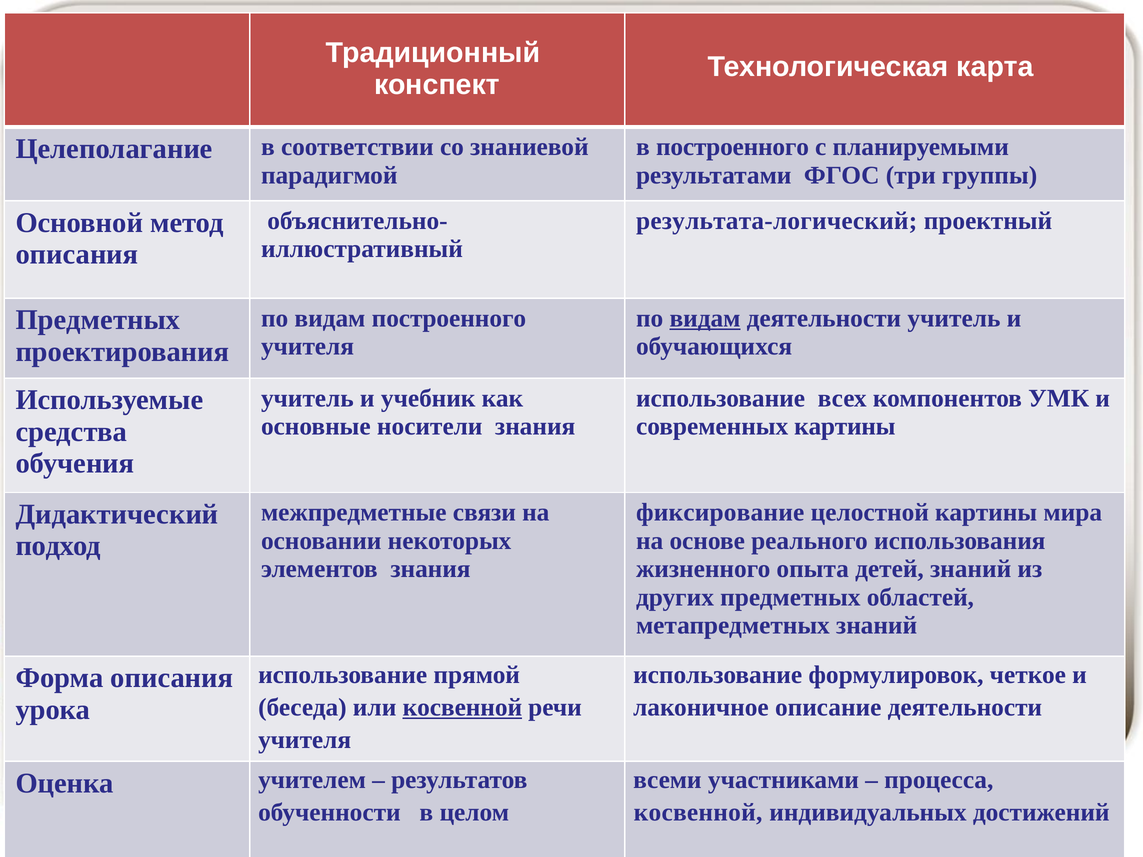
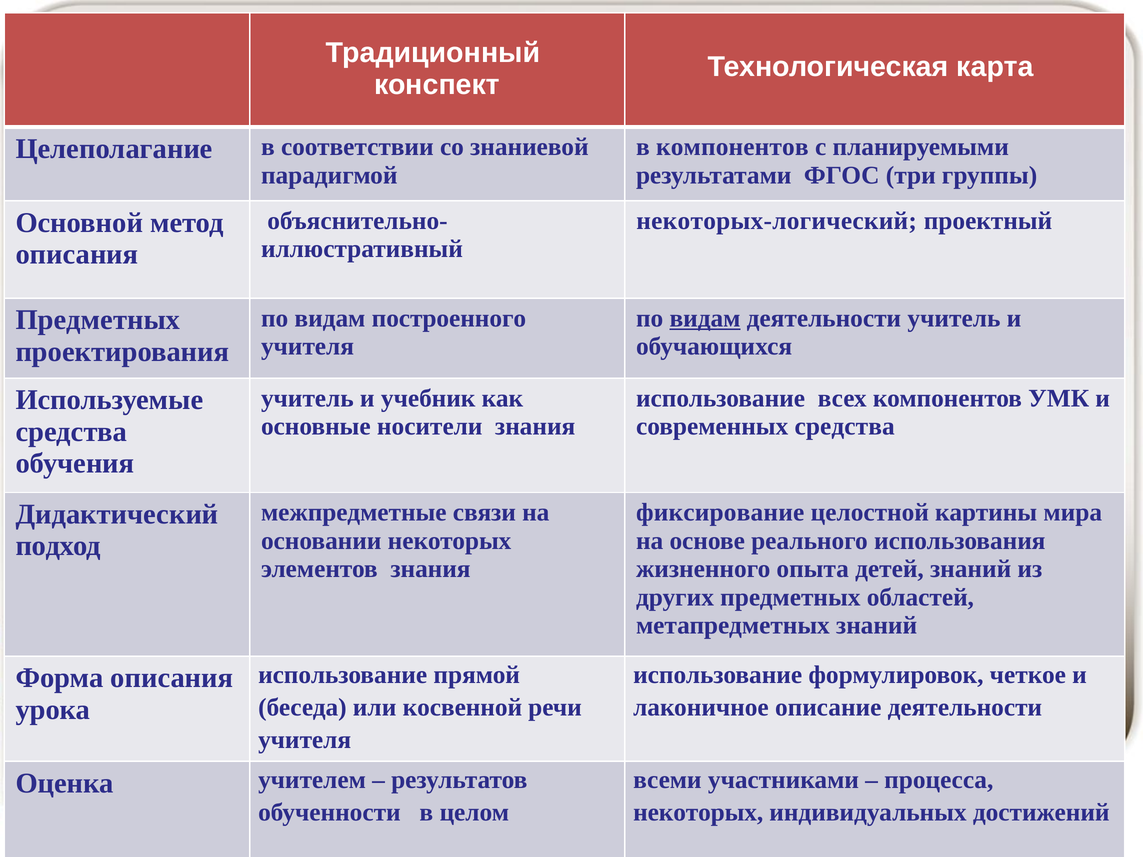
в построенного: построенного -> компонентов
результата-логический: результата-логический -> некоторых-логический
современных картины: картины -> средства
косвенной at (462, 707) underline: present -> none
косвенной at (698, 813): косвенной -> некоторых
